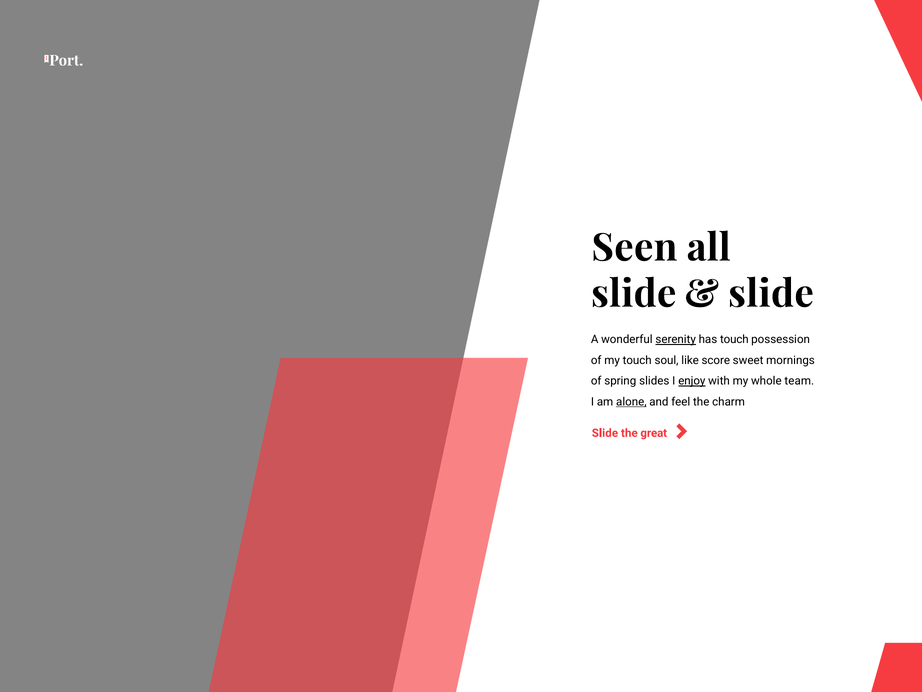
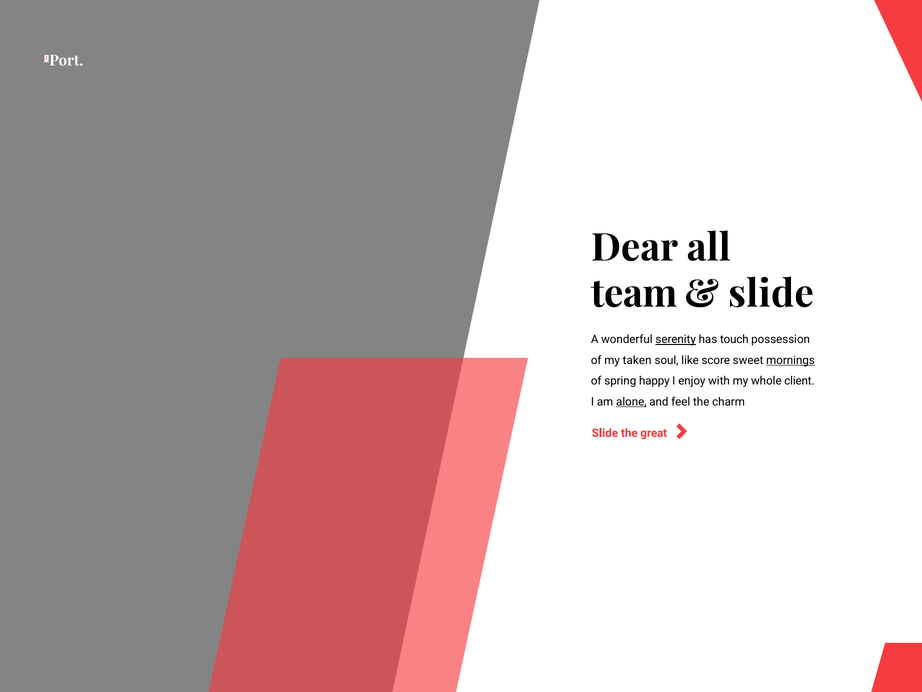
Seen: Seen -> Dear
slide at (634, 294): slide -> team
my touch: touch -> taken
mornings underline: none -> present
slides: slides -> happy
enjoy underline: present -> none
team: team -> client
